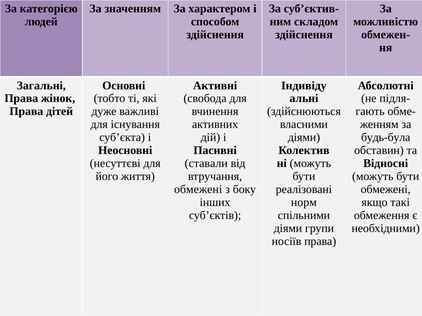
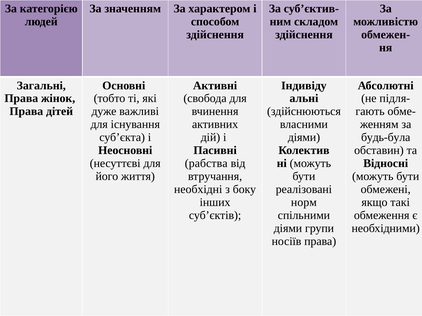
ставали: ставали -> рабства
обмежені at (198, 190): обмежені -> необхідні
